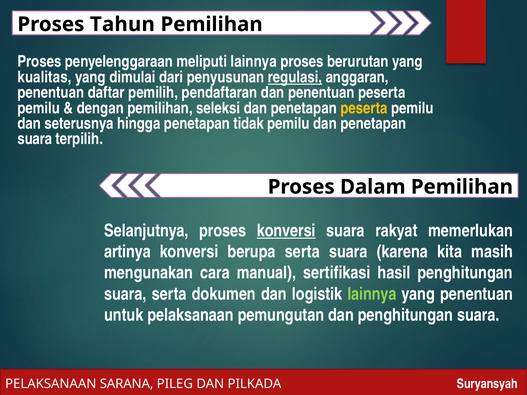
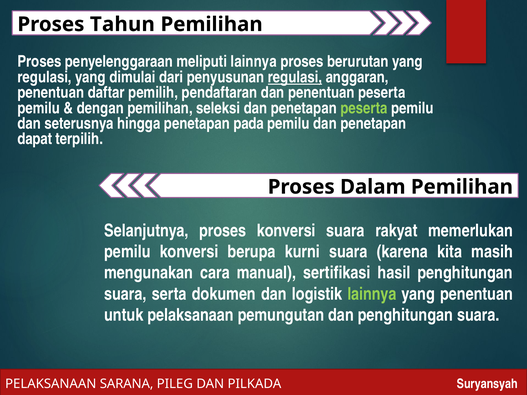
kualitas at (45, 77): kualitas -> regulasi
peserta at (364, 108) colour: yellow -> light green
tidak: tidak -> pada
suara at (35, 139): suara -> dapat
konversi at (286, 231) underline: present -> none
artinya at (127, 252): artinya -> pemilu
berupa serta: serta -> kurni
